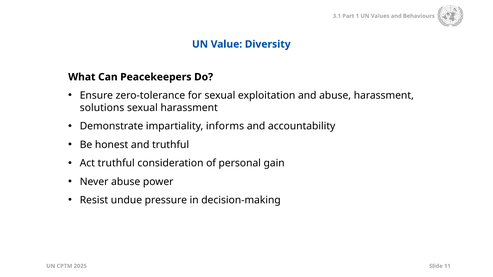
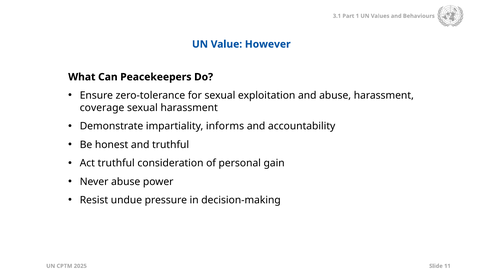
Diversity: Diversity -> However
solutions: solutions -> coverage
